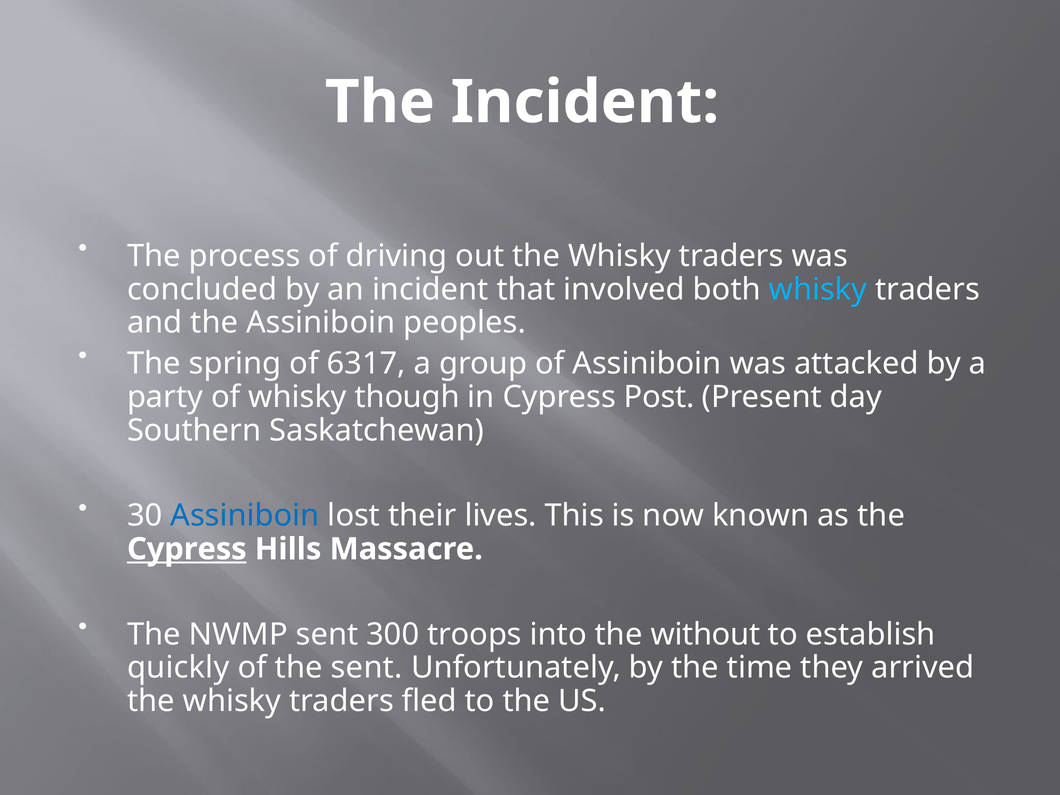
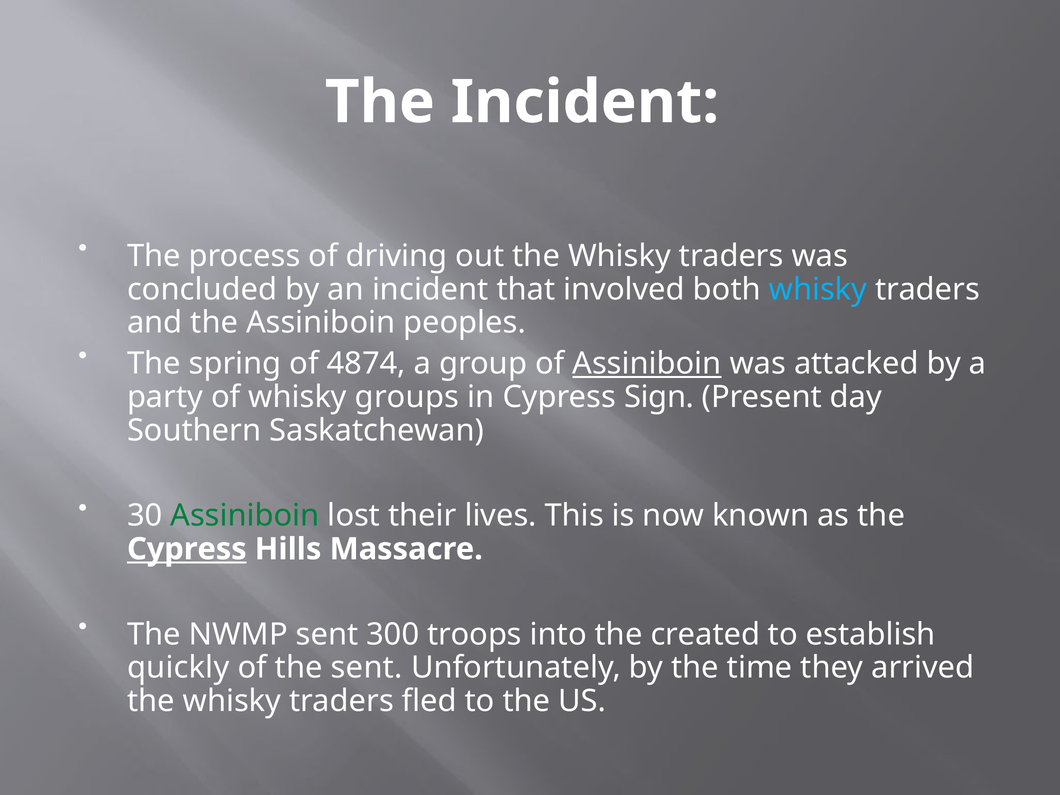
6317: 6317 -> 4874
Assiniboin at (647, 364) underline: none -> present
though: though -> groups
Post: Post -> Sign
Assiniboin at (245, 516) colour: blue -> green
without: without -> created
